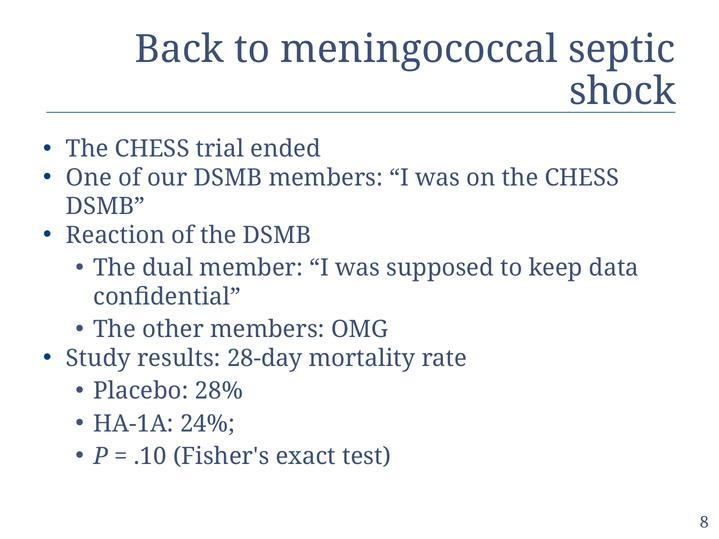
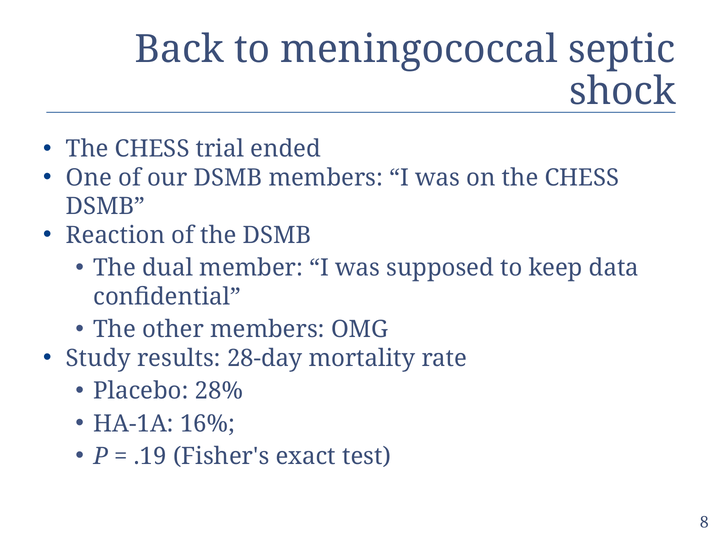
24%: 24% -> 16%
.10: .10 -> .19
